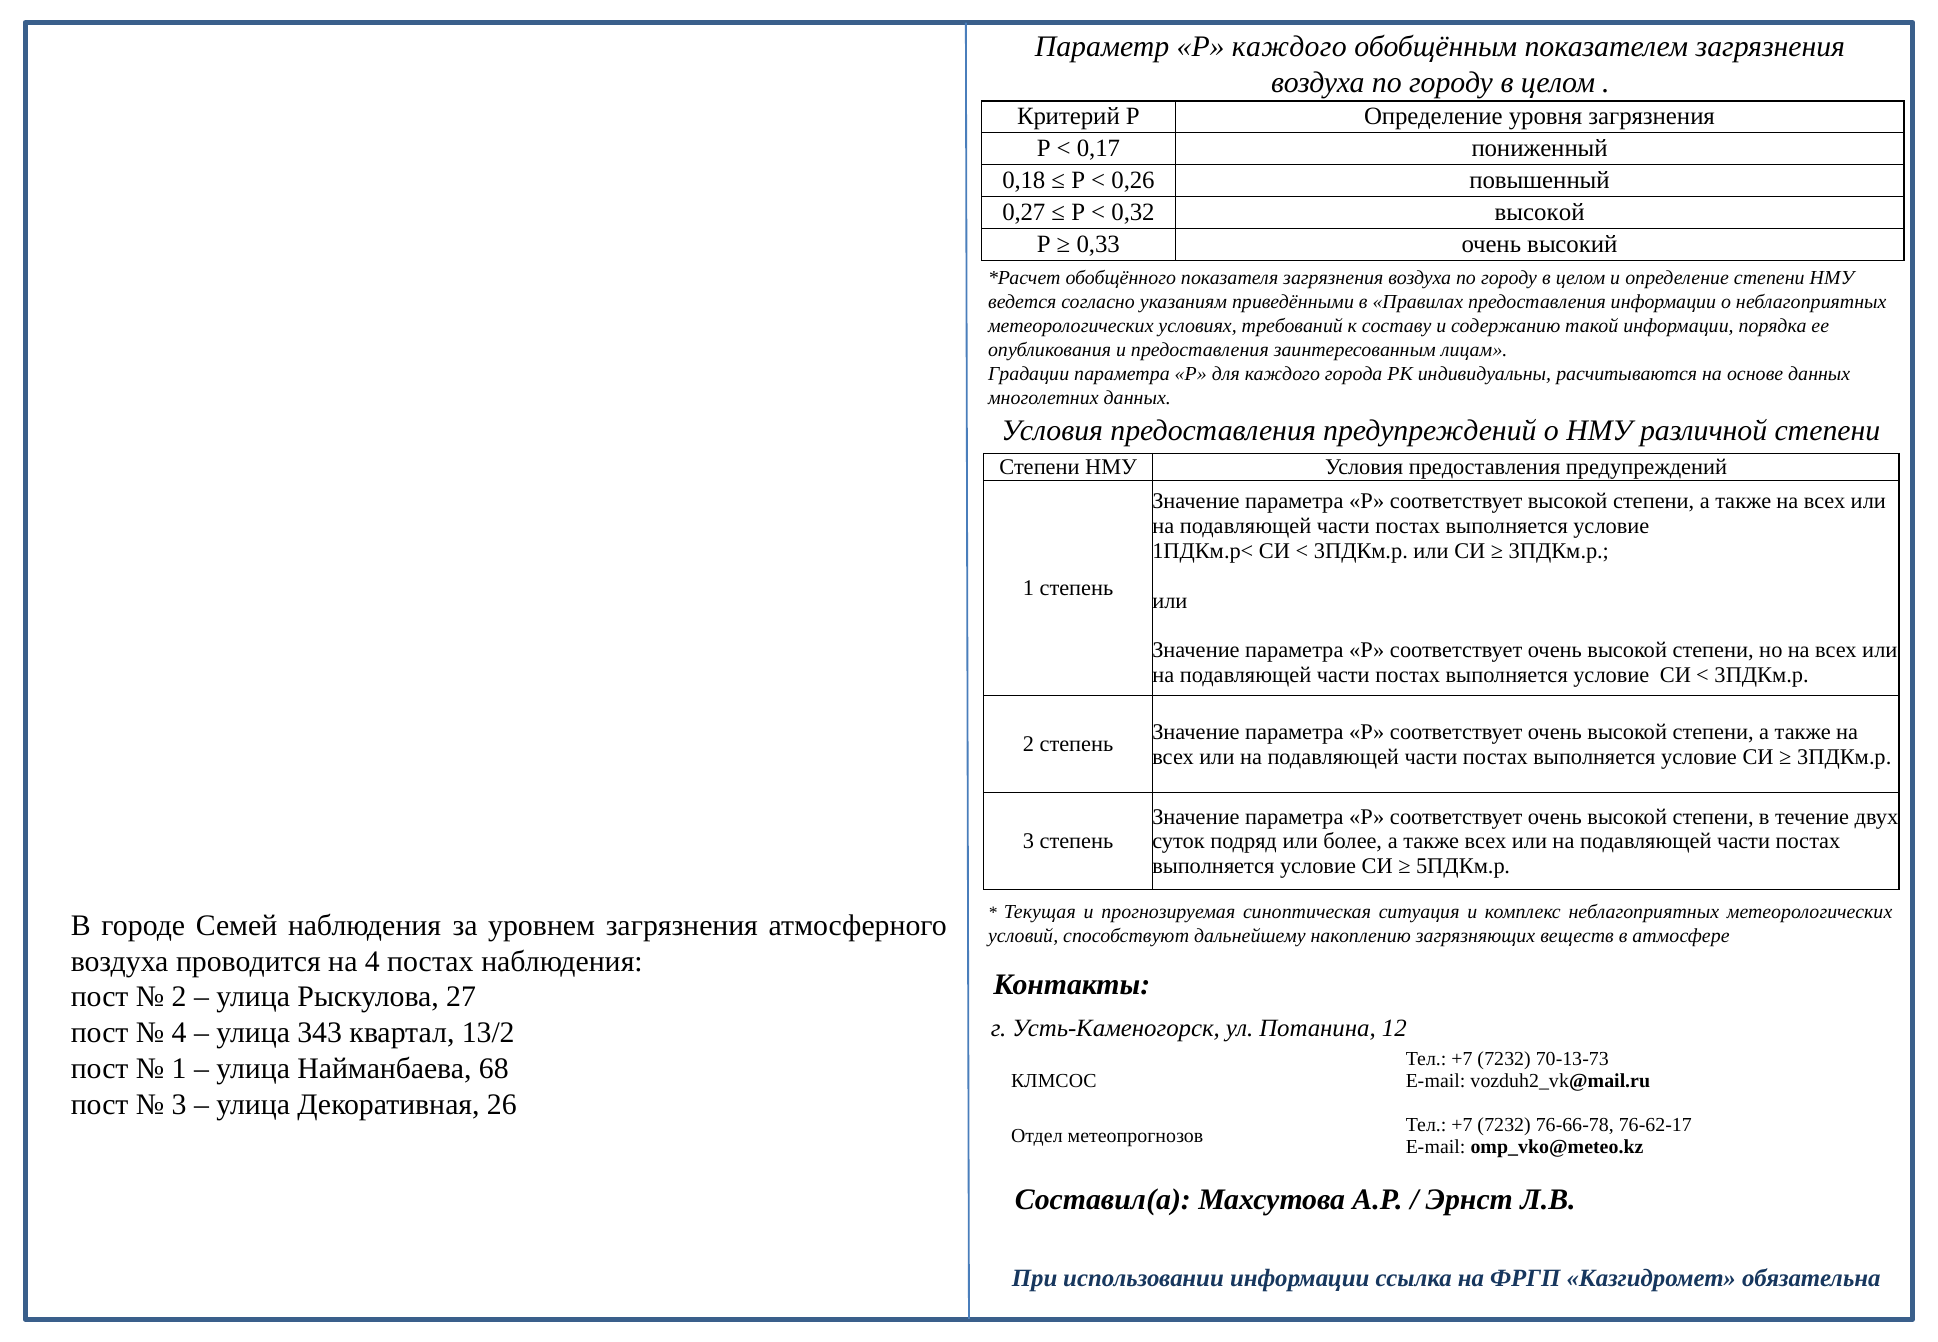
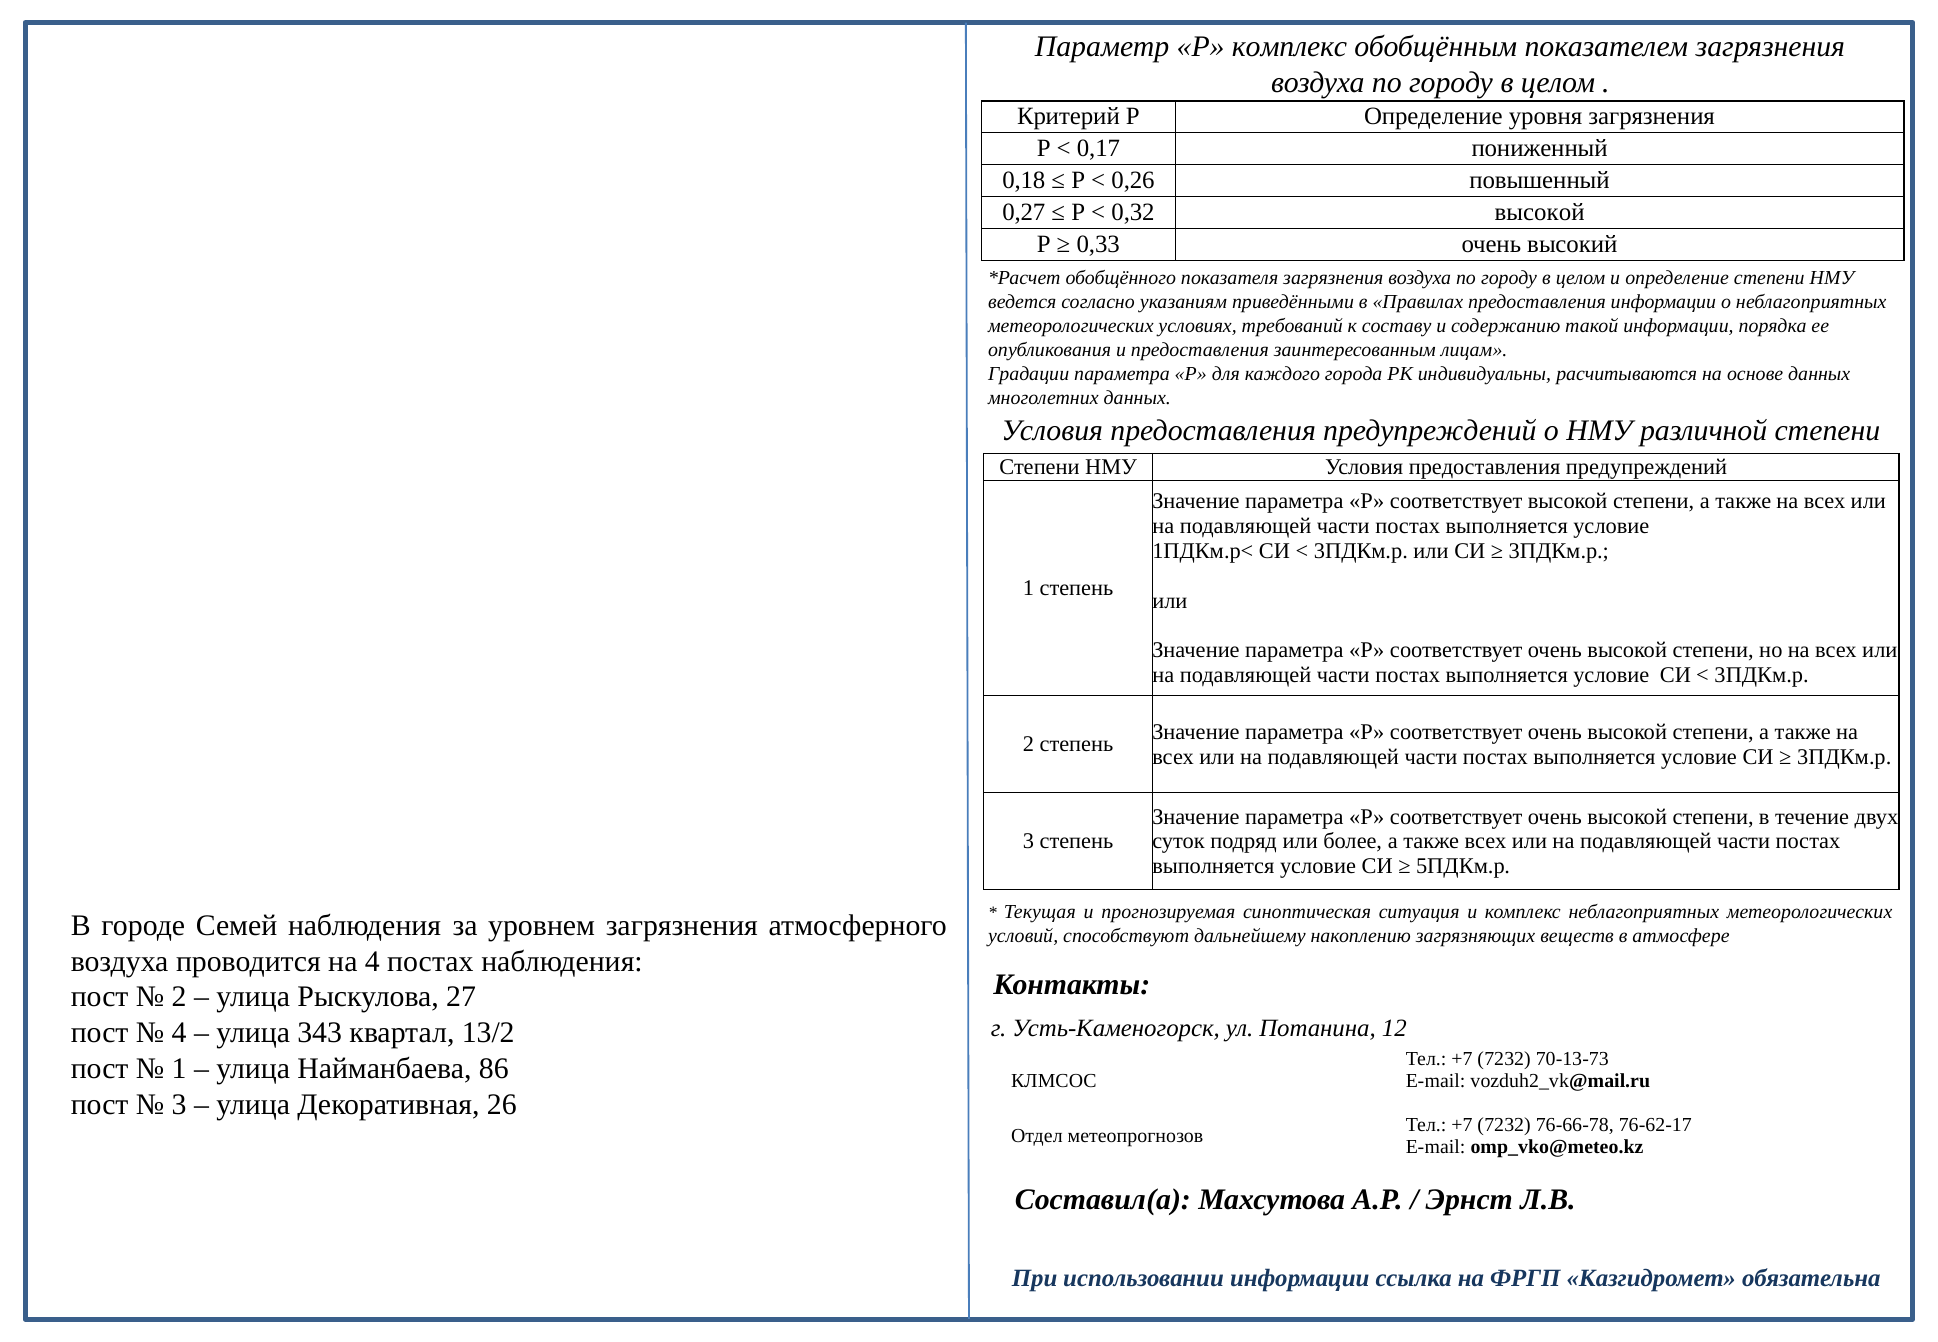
Р каждого: каждого -> комплекс
68: 68 -> 86
